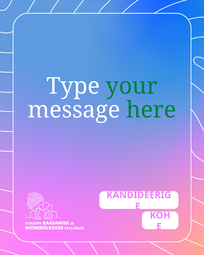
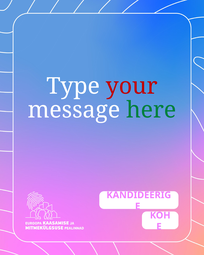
your colour: green -> red
